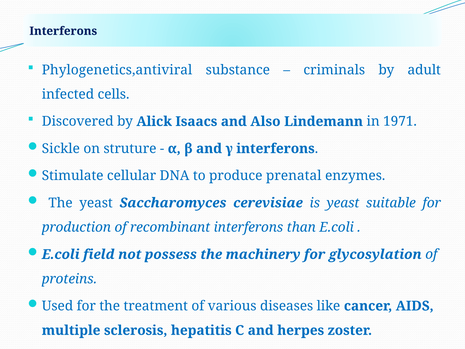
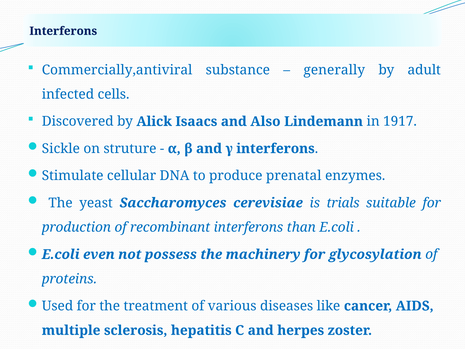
Phylogenetics,antiviral: Phylogenetics,antiviral -> Commercially,antiviral
criminals: criminals -> generally
1971: 1971 -> 1917
is yeast: yeast -> trials
field: field -> even
